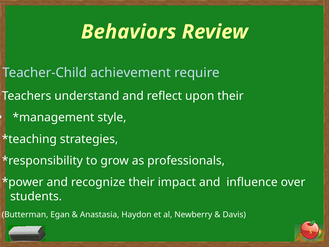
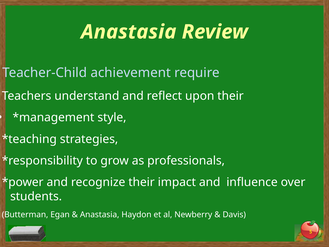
Behaviors at (129, 32): Behaviors -> Anastasia
